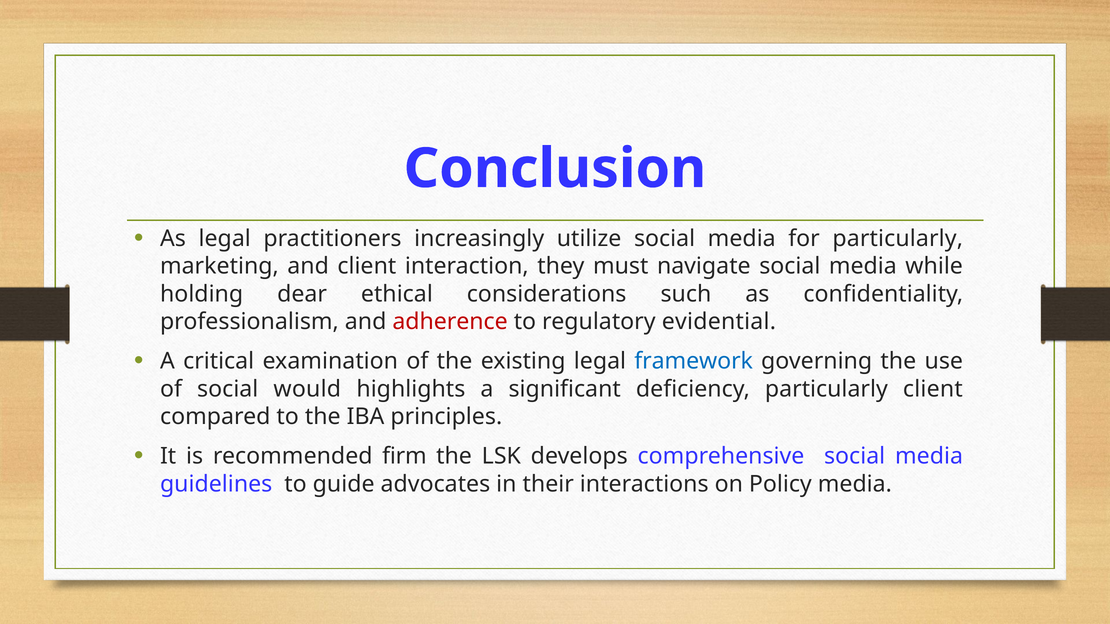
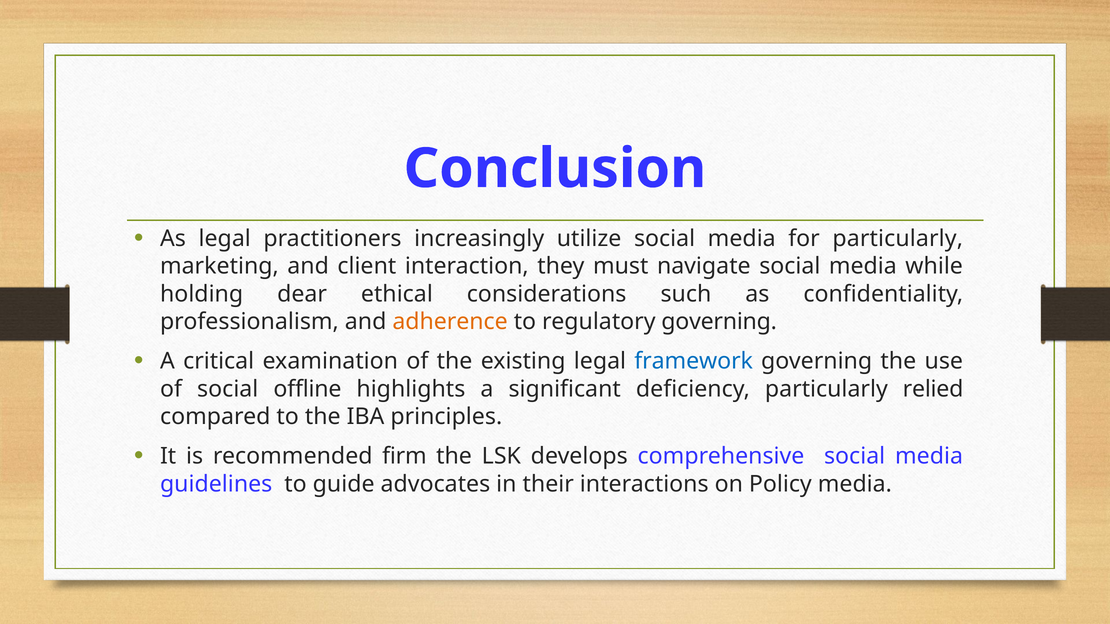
adherence colour: red -> orange
regulatory evidential: evidential -> governing
would: would -> offline
particularly client: client -> relied
